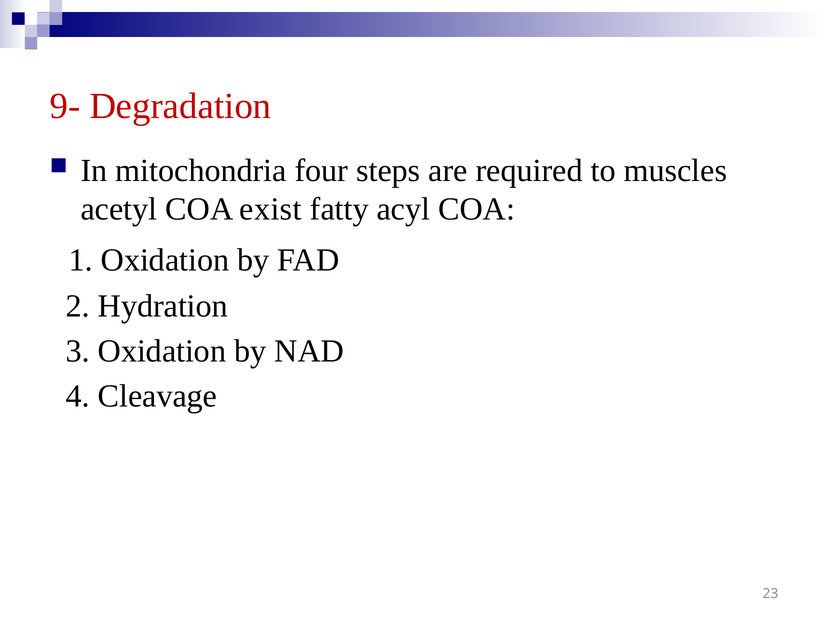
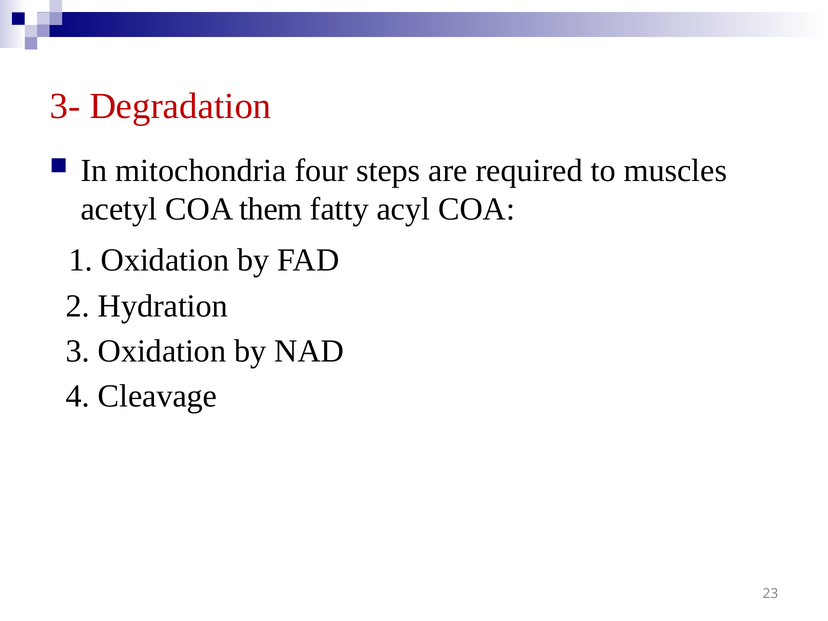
9-: 9- -> 3-
exist: exist -> them
